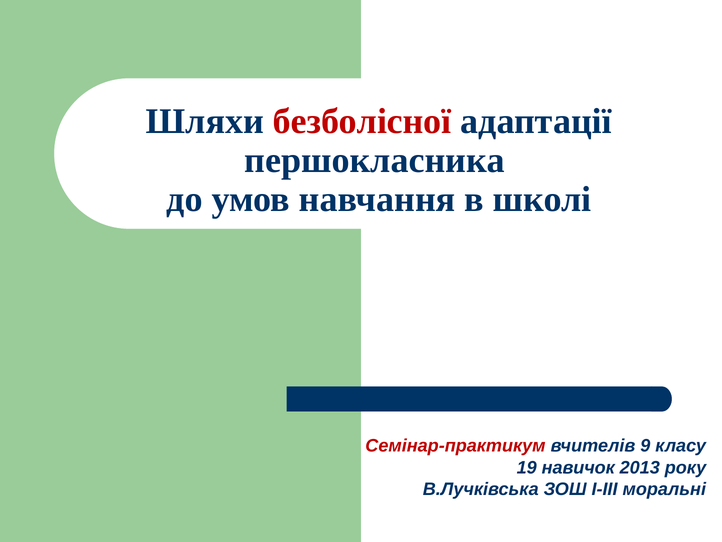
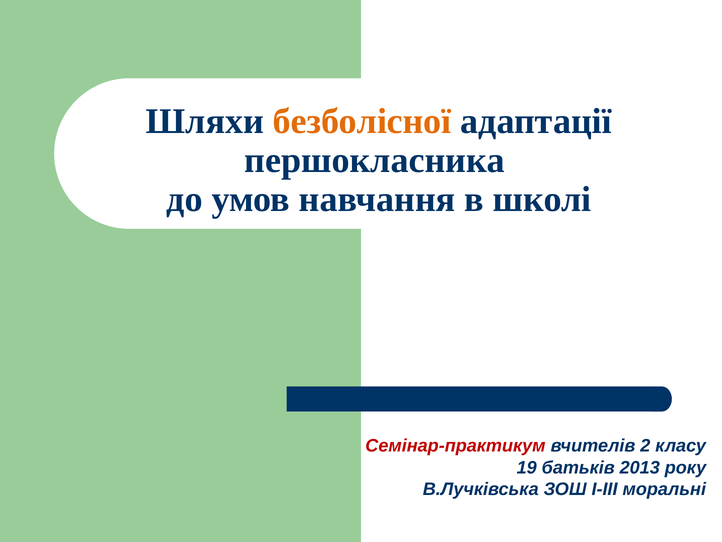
безболісної colour: red -> orange
9: 9 -> 2
навичок: навичок -> батьків
